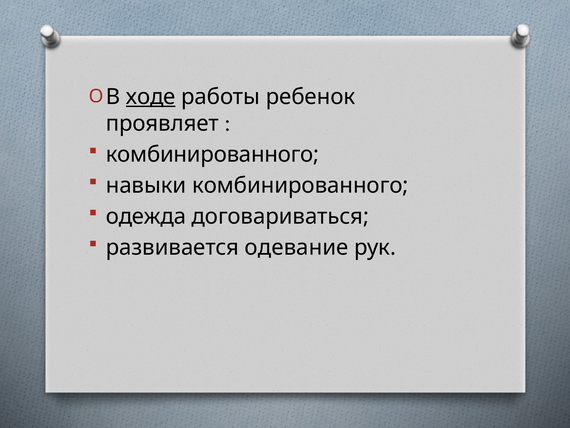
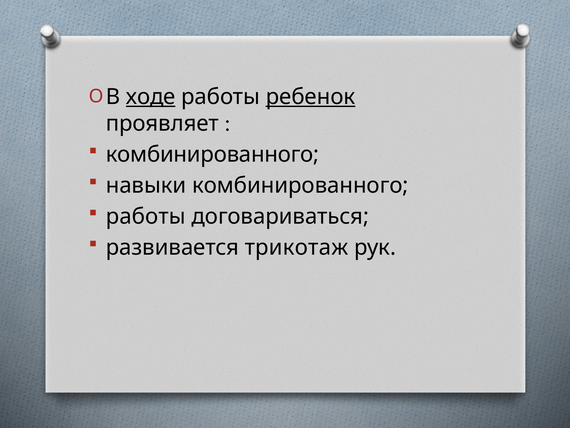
ребенок underline: none -> present
одежда at (146, 216): одежда -> работы
одевание: одевание -> трикотаж
